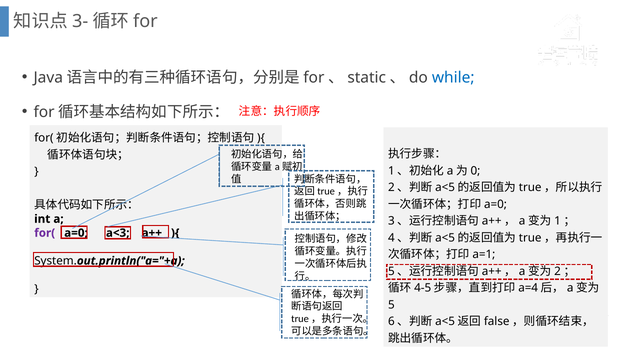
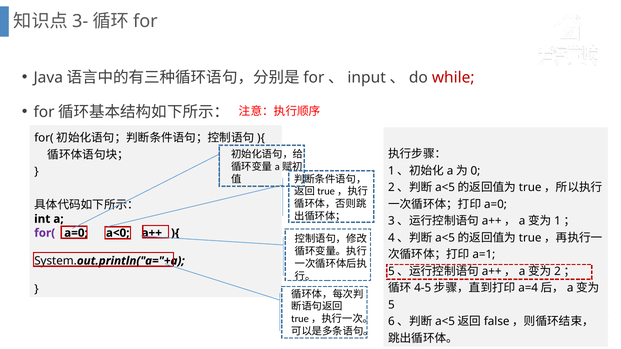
static: static -> input
while colour: blue -> red
a<3: a<3 -> a<0
